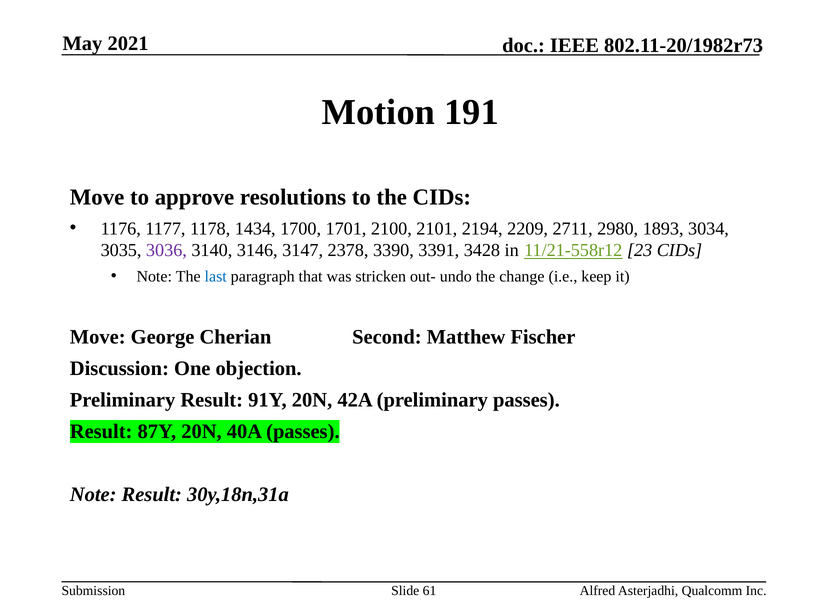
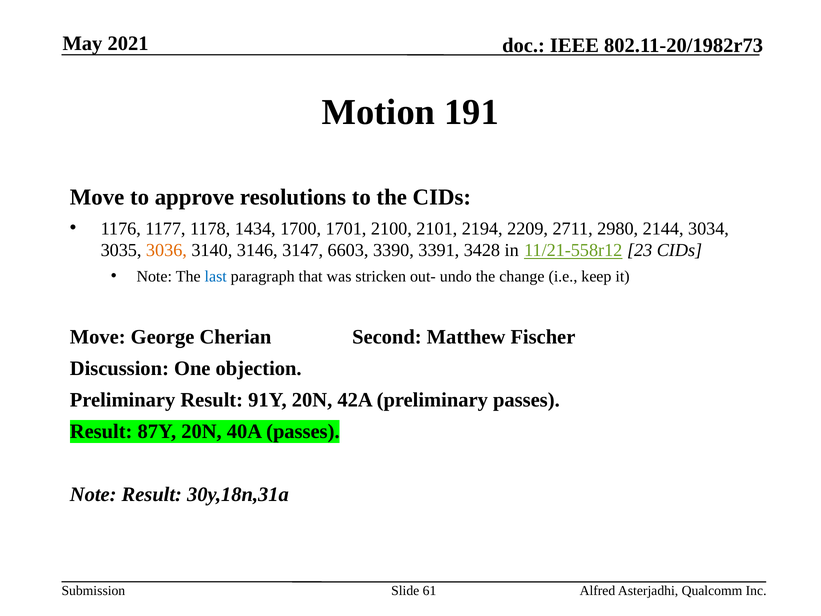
1893: 1893 -> 2144
3036 colour: purple -> orange
2378: 2378 -> 6603
